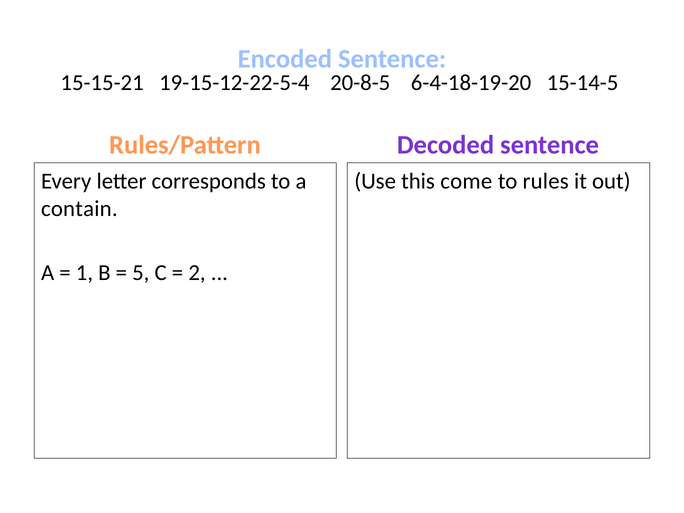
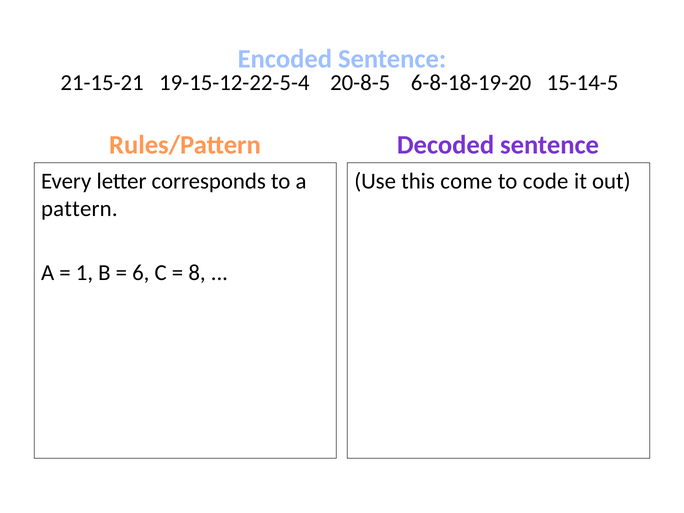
15-15-21: 15-15-21 -> 21-15-21
6-4-18-19-20: 6-4-18-19-20 -> 6-8-18-19-20
rules: rules -> code
contain: contain -> pattern
5: 5 -> 6
2: 2 -> 8
